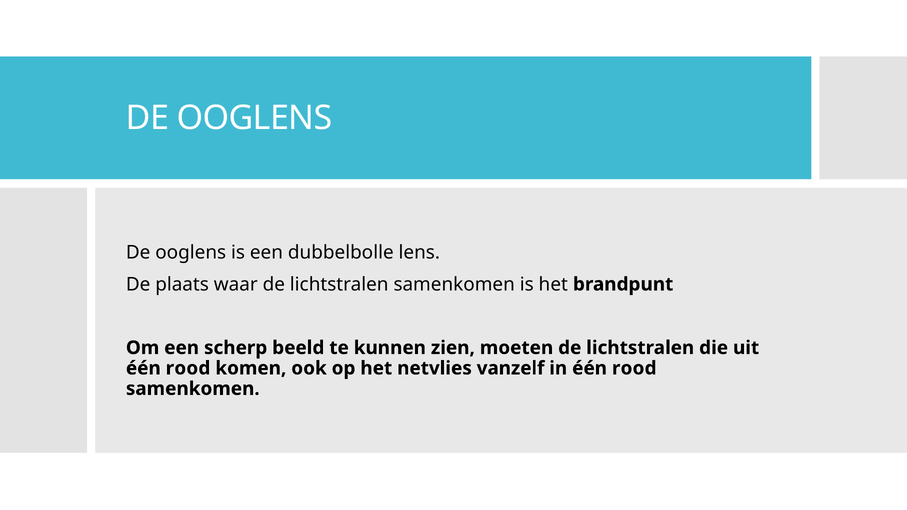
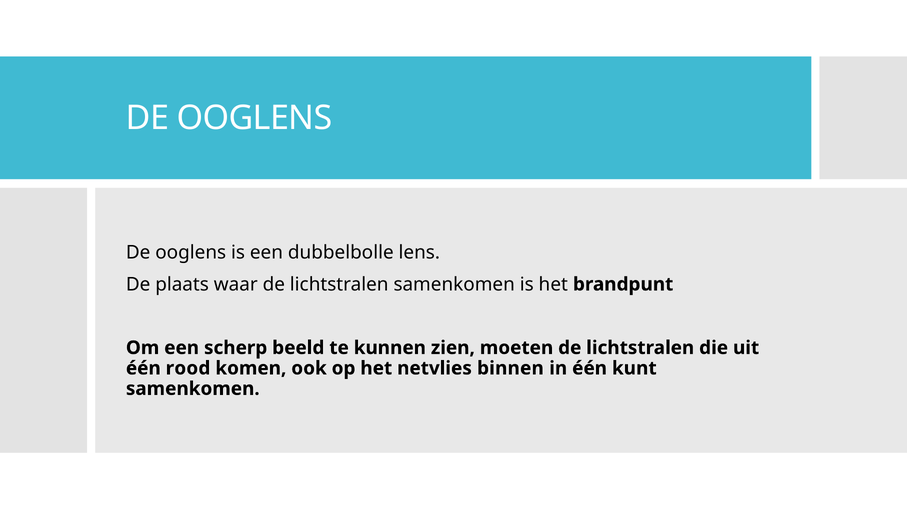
vanzelf: vanzelf -> binnen
in één rood: rood -> kunt
